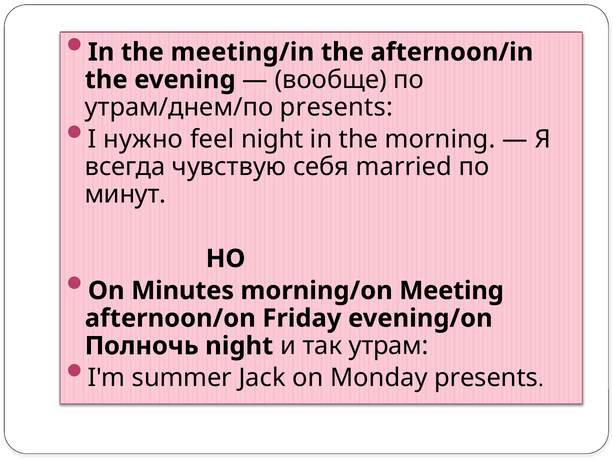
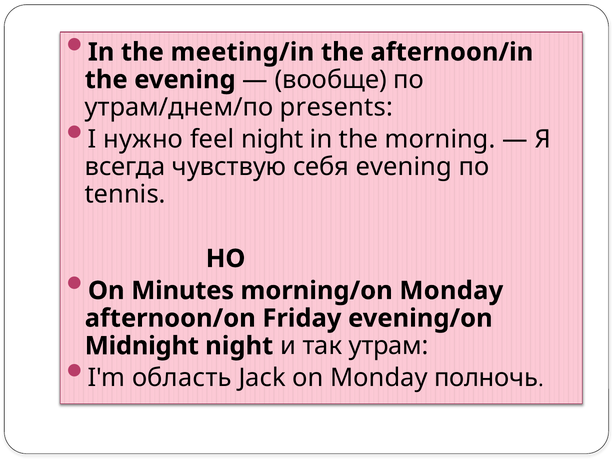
себя married: married -> evening
минут: минут -> tennis
morning/on Meeting: Meeting -> Monday
Полночь: Полночь -> Midnight
summer: summer -> область
Monday presents: presents -> полночь
